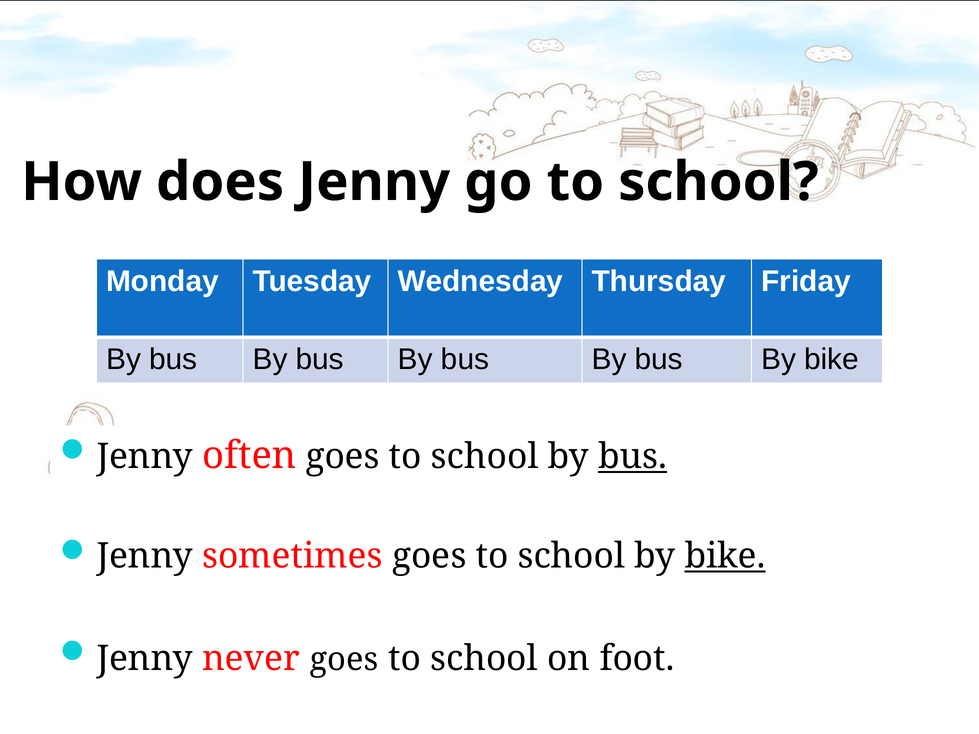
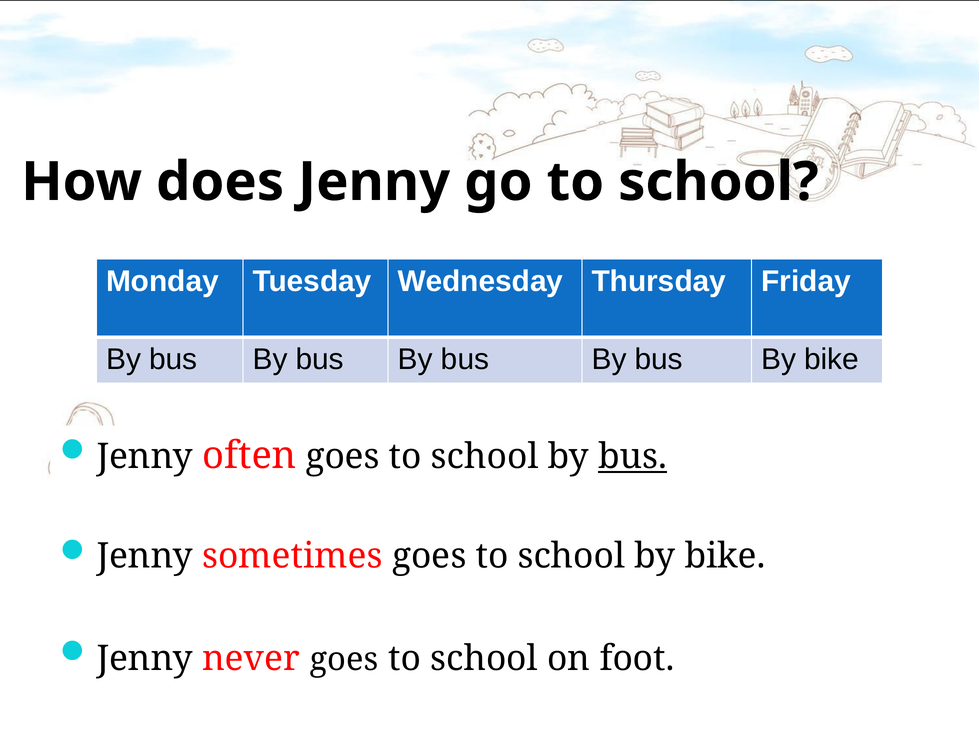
bike at (725, 556) underline: present -> none
